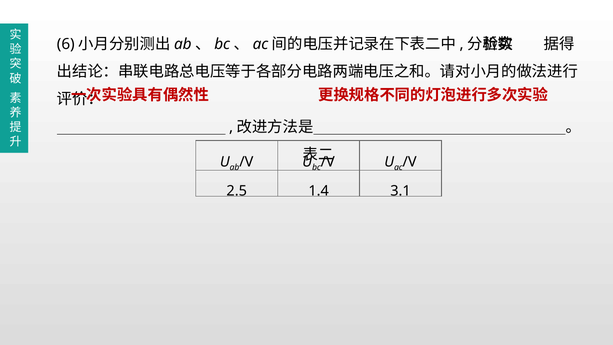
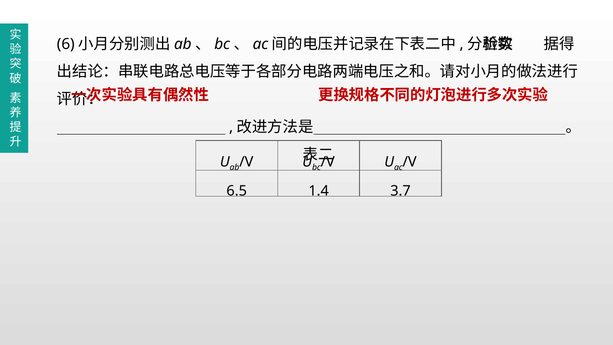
2.5: 2.5 -> 6.5
3.1: 3.1 -> 3.7
